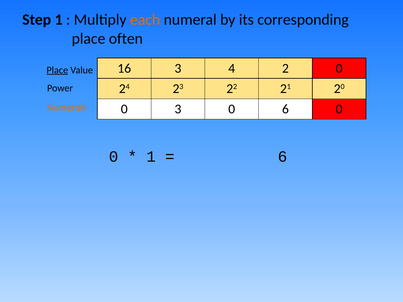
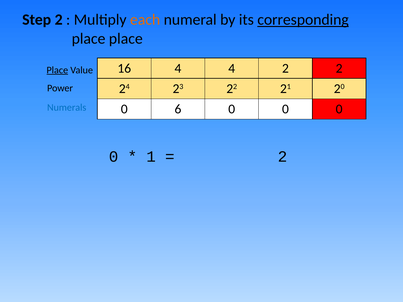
Step 1: 1 -> 2
corresponding underline: none -> present
place often: often -> place
16 3: 3 -> 4
2 0: 0 -> 2
Numerals colour: orange -> blue
0 3: 3 -> 6
6 at (285, 109): 6 -> 0
6 at (283, 157): 6 -> 2
